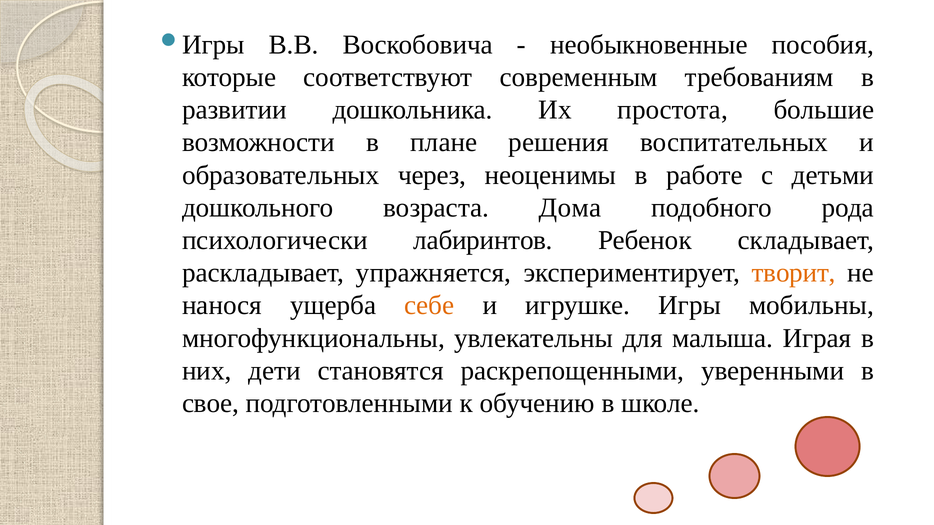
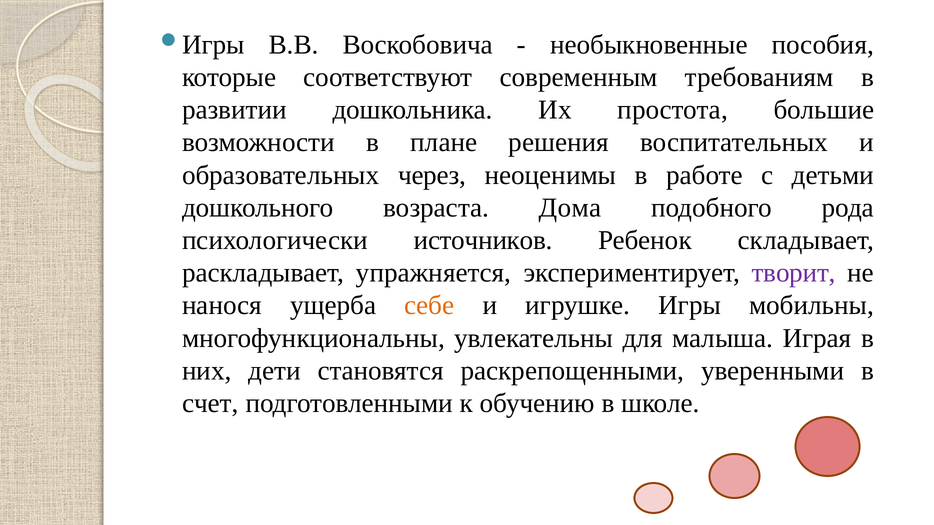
лабиринтов: лабиринтов -> источников
творит colour: orange -> purple
свое: свое -> счет
